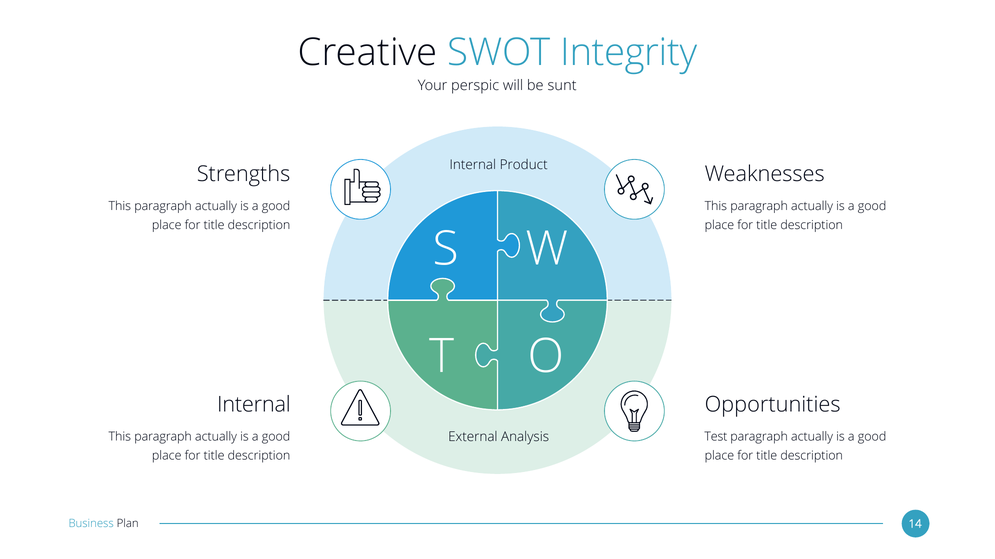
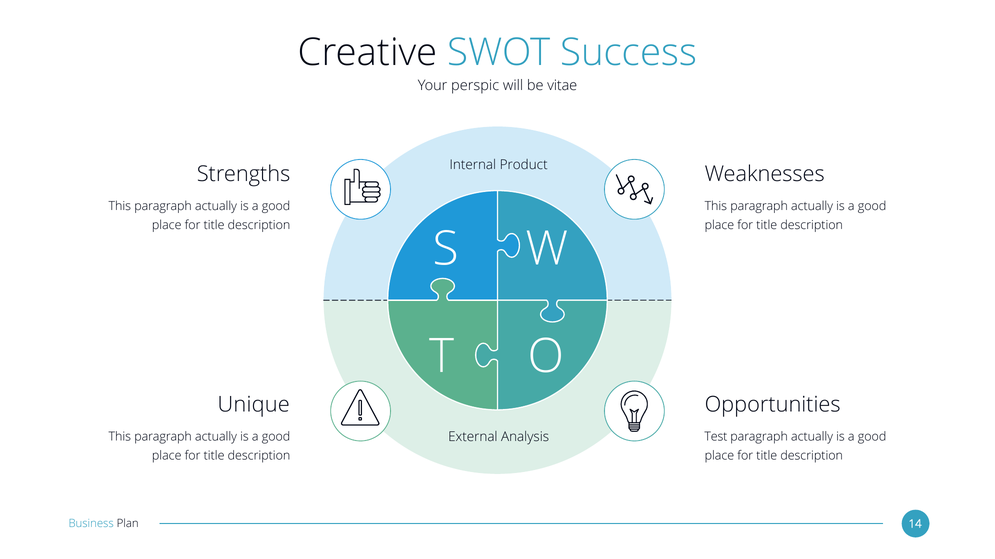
Integrity: Integrity -> Success
sunt: sunt -> vitae
Internal at (254, 405): Internal -> Unique
